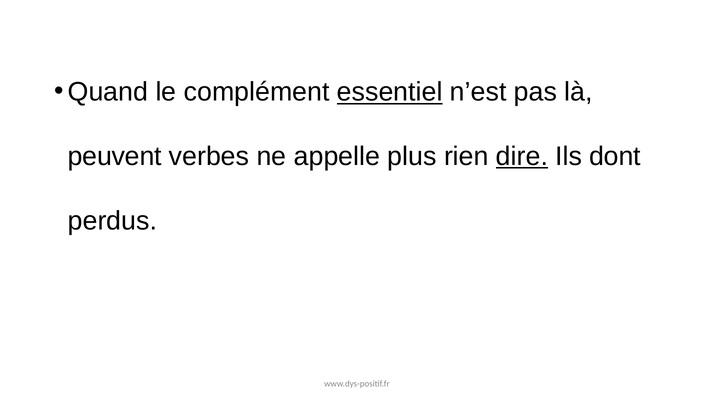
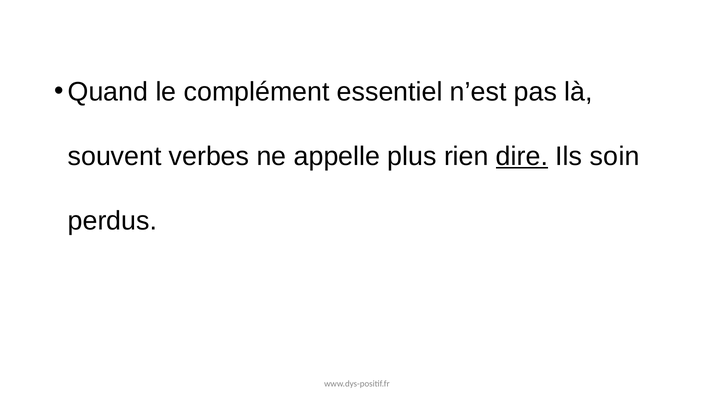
essentiel underline: present -> none
peuvent: peuvent -> souvent
dont: dont -> soin
